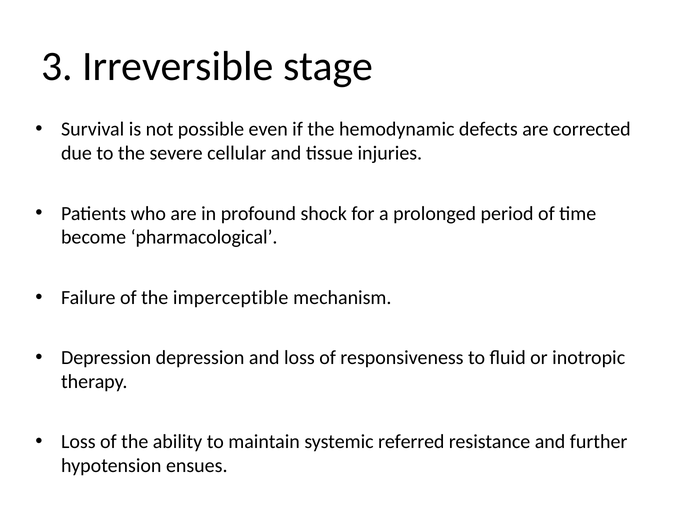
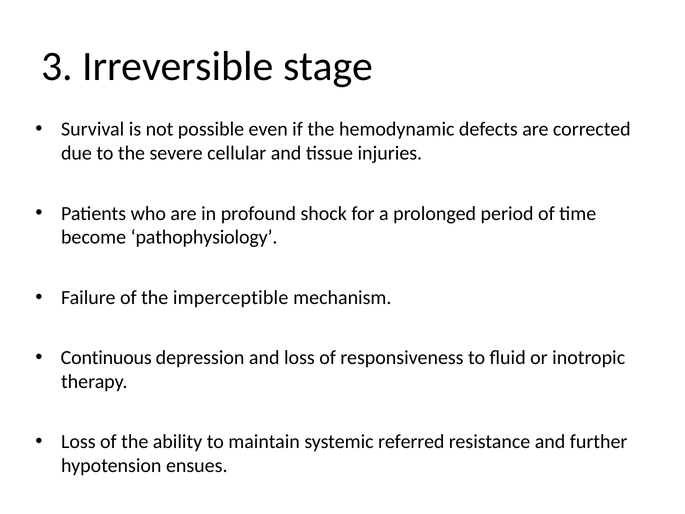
pharmacological: pharmacological -> pathophysiology
Depression at (106, 358): Depression -> Continuous
